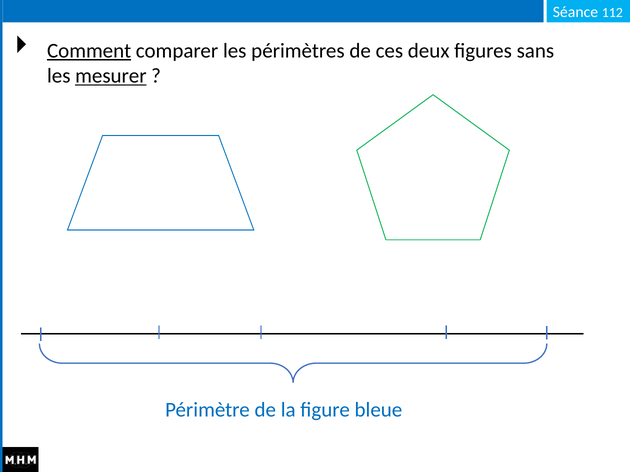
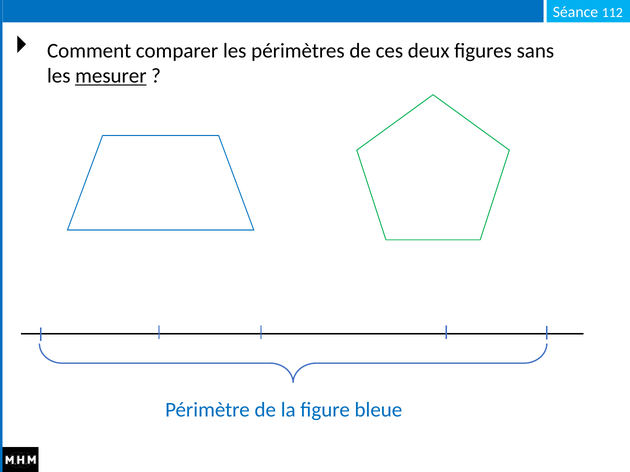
Comment underline: present -> none
